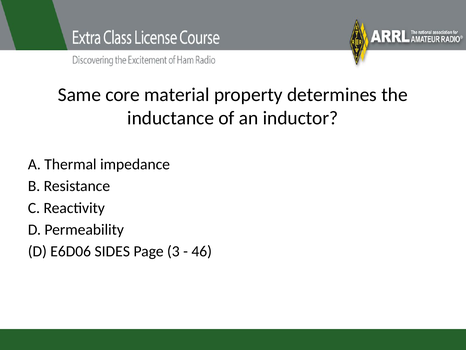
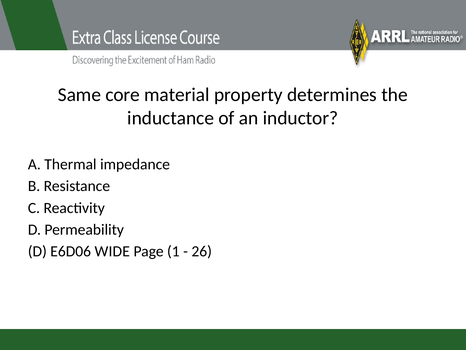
SIDES: SIDES -> WIDE
3: 3 -> 1
46: 46 -> 26
